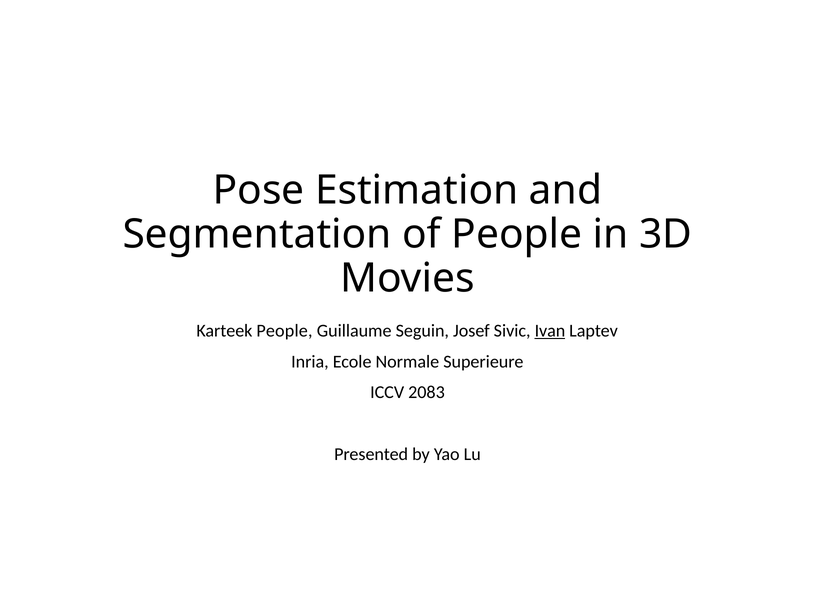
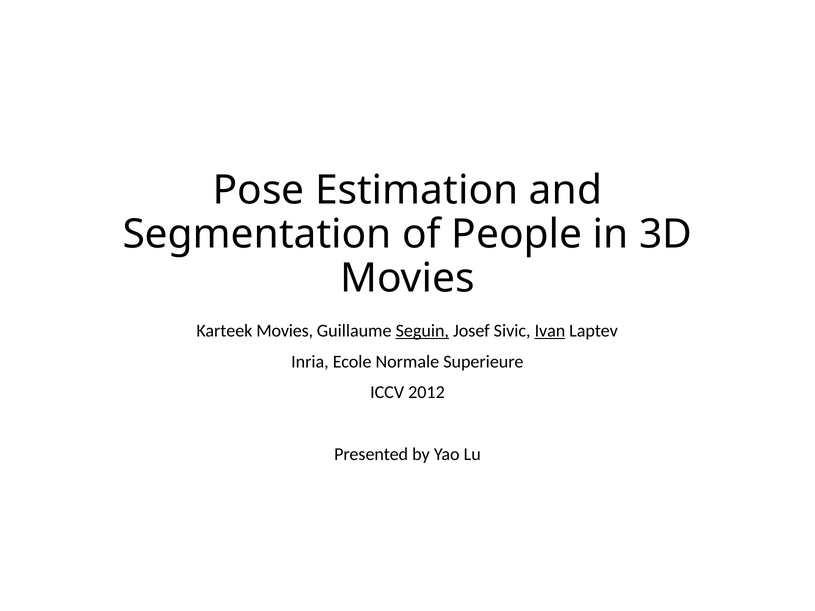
Karteek People: People -> Movies
Seguin underline: none -> present
2083: 2083 -> 2012
